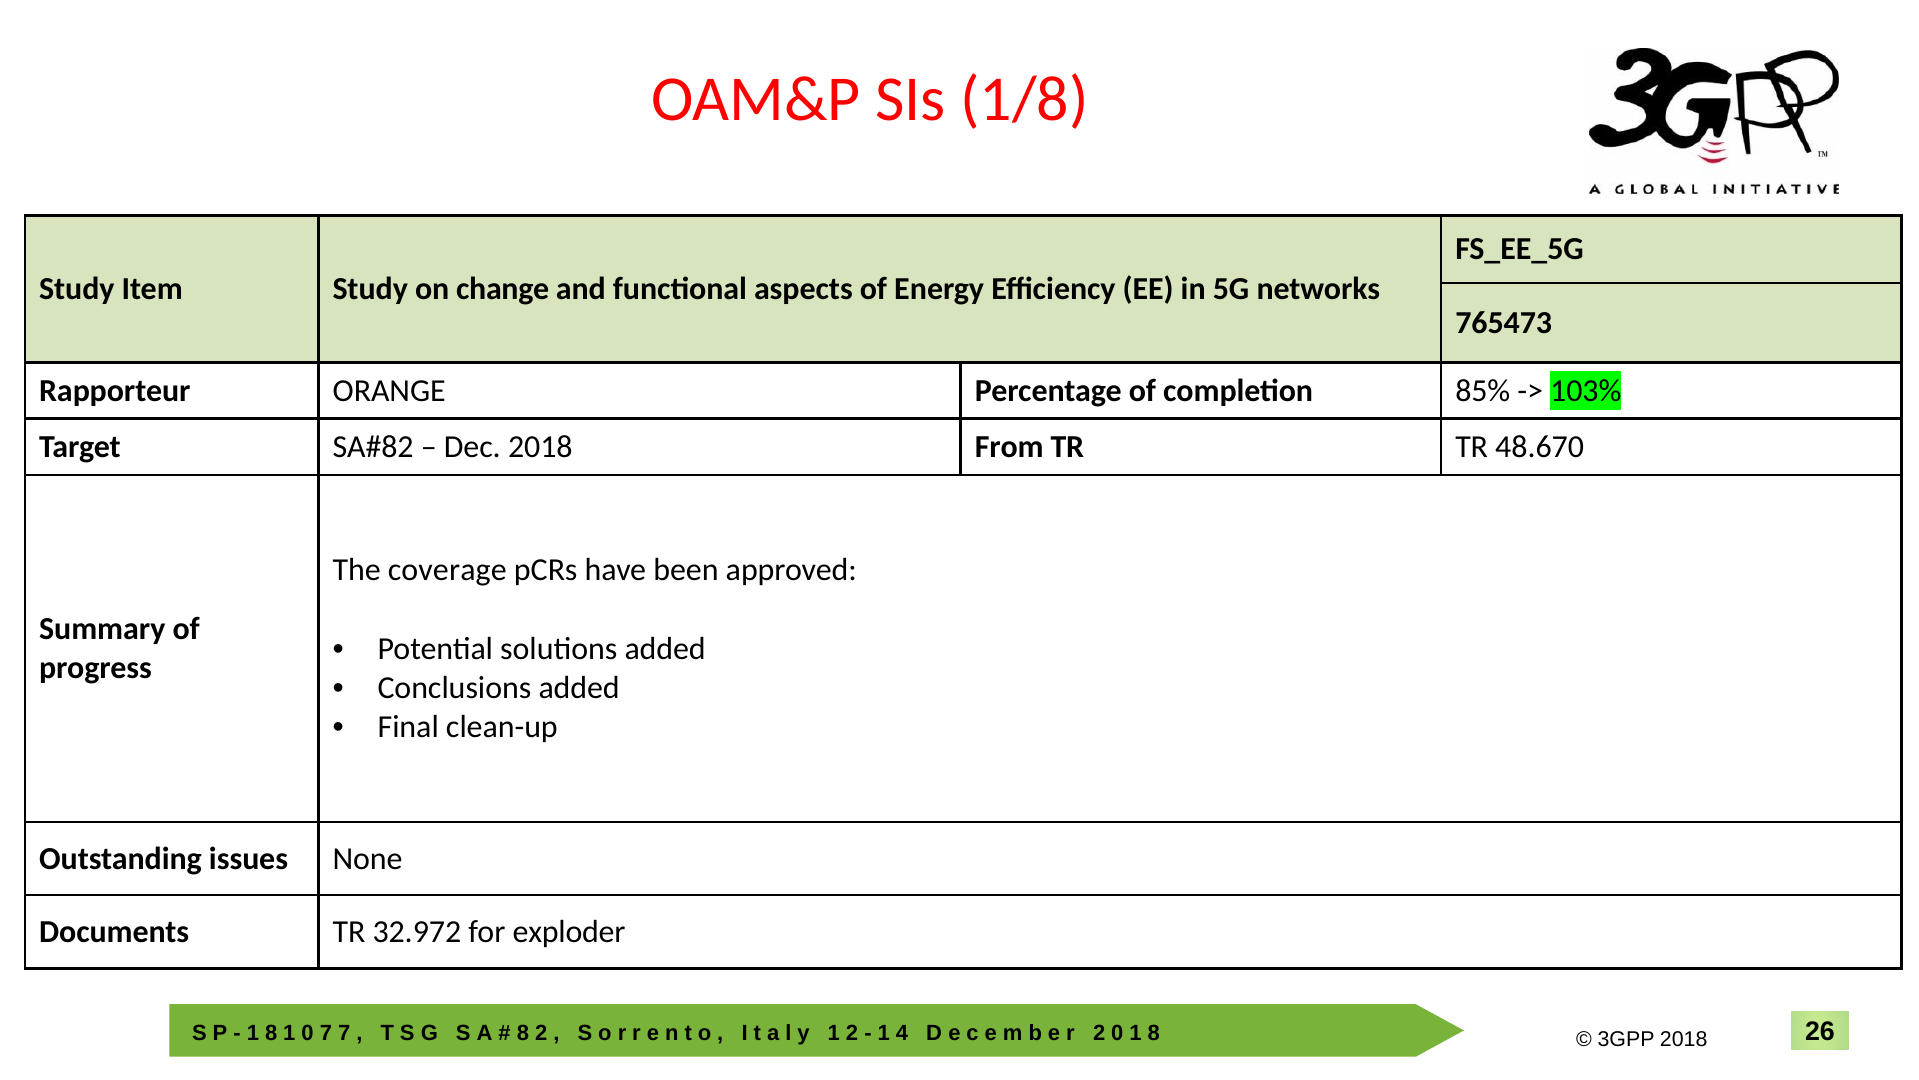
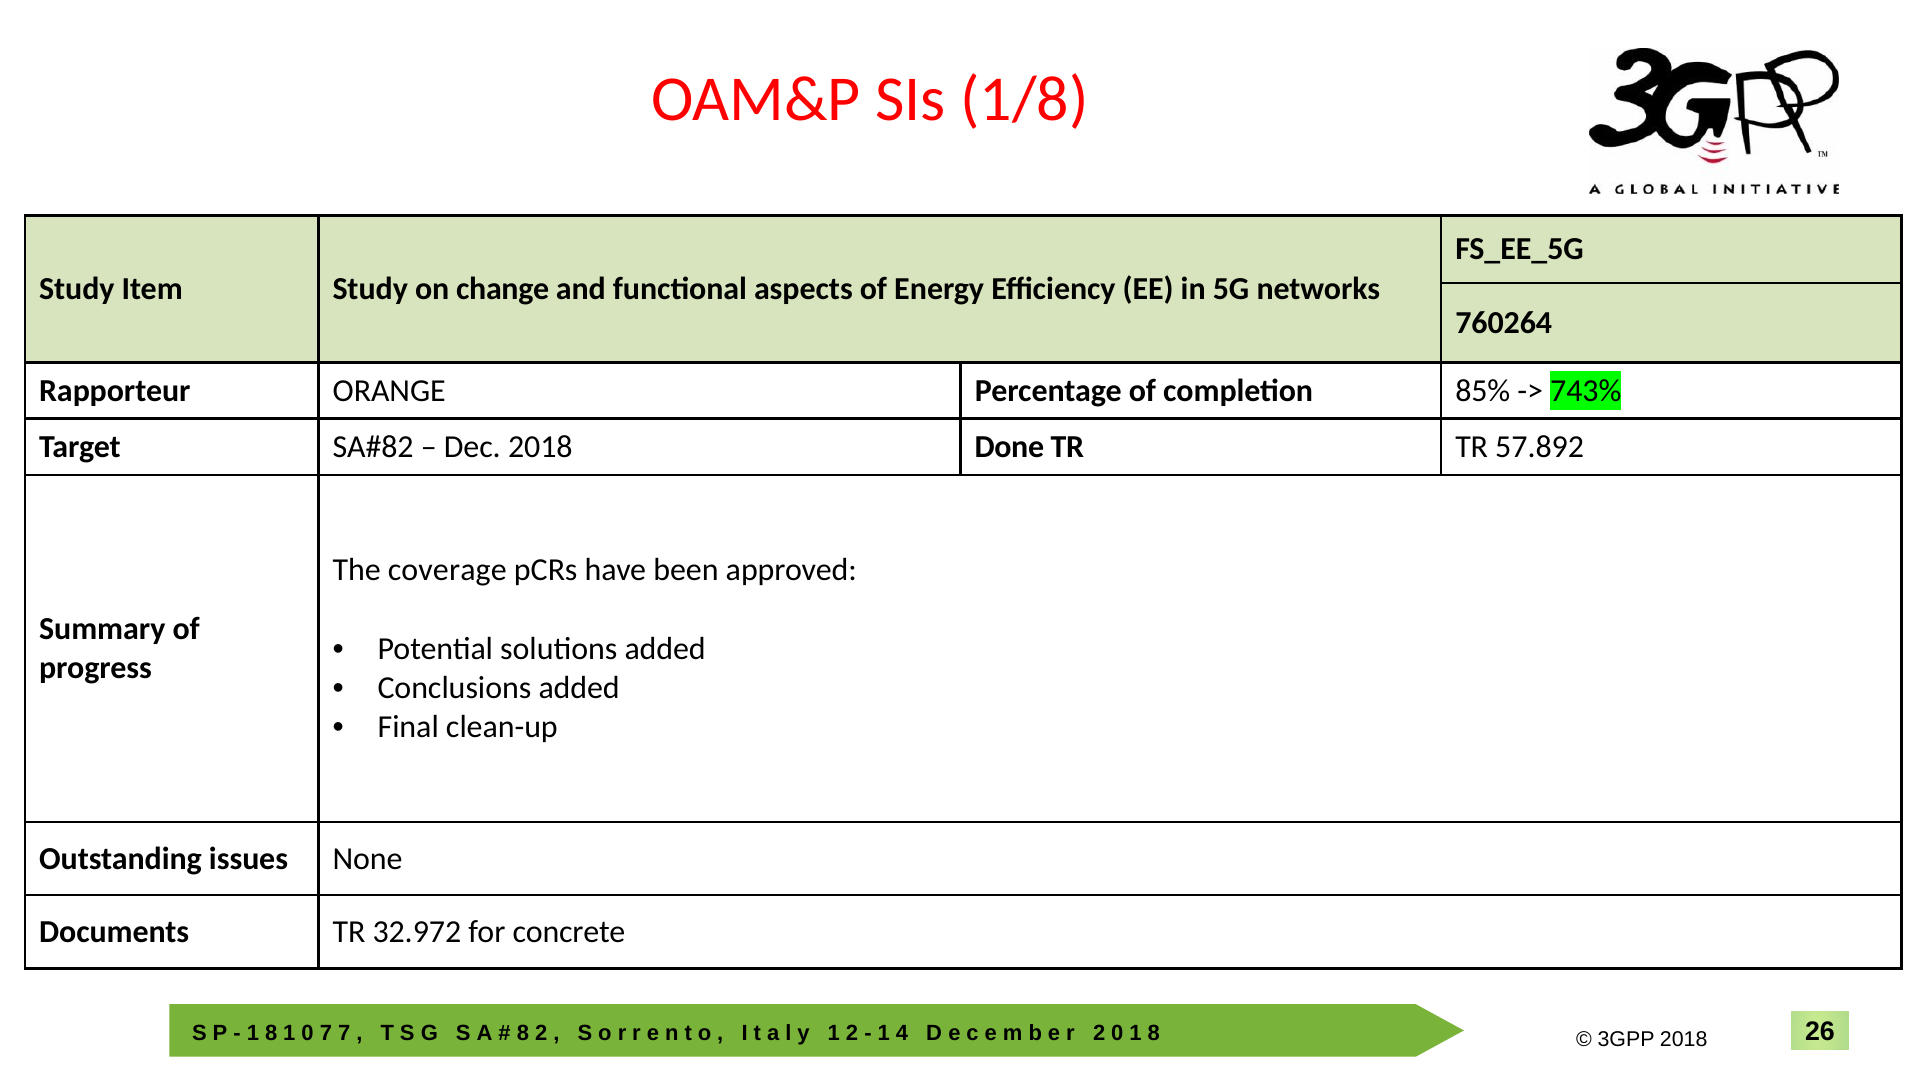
765473: 765473 -> 760264
103%: 103% -> 743%
From: From -> Done
48.670: 48.670 -> 57.892
exploder: exploder -> concrete
